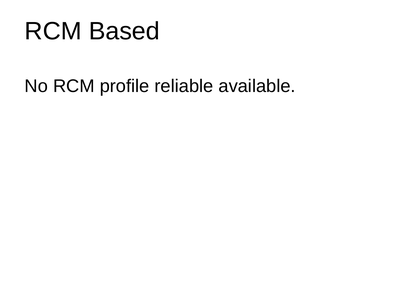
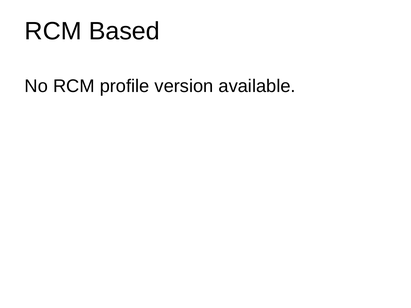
reliable: reliable -> version
